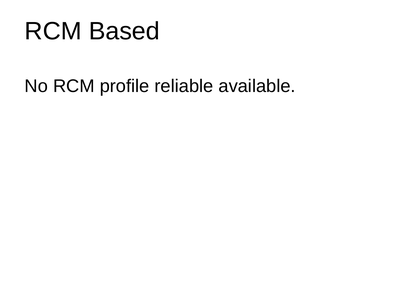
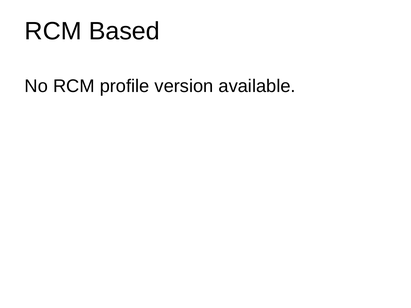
reliable: reliable -> version
